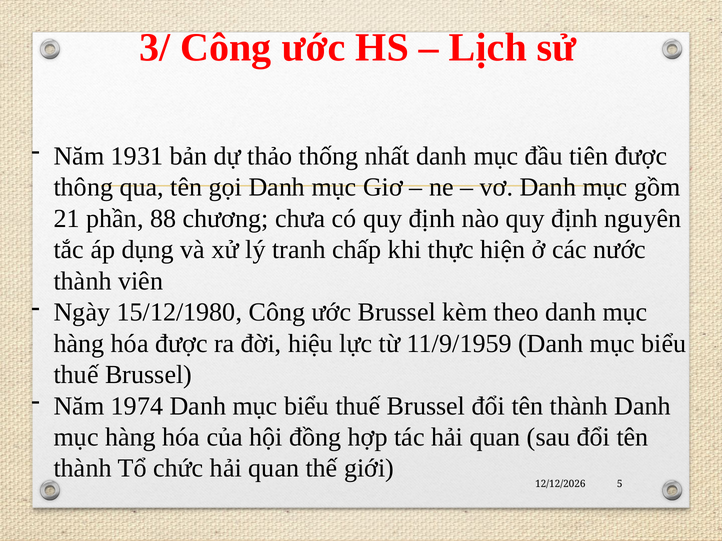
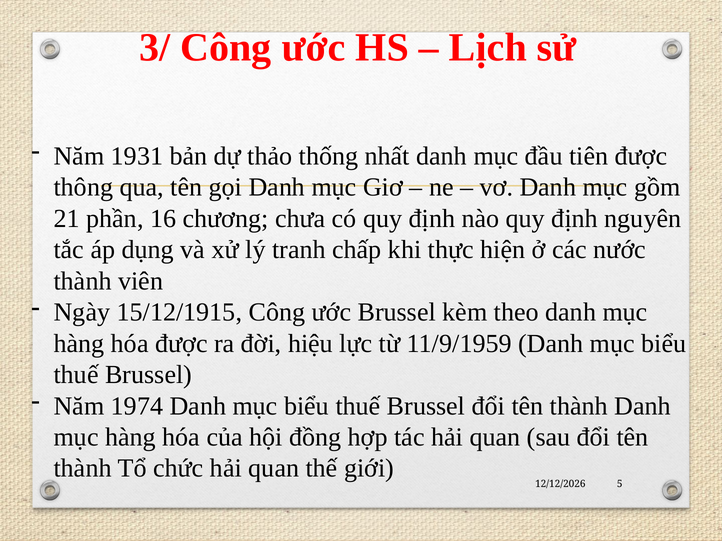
88: 88 -> 16
15/12/1980: 15/12/1980 -> 15/12/1915
